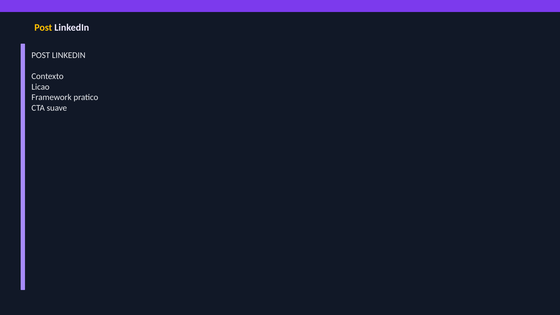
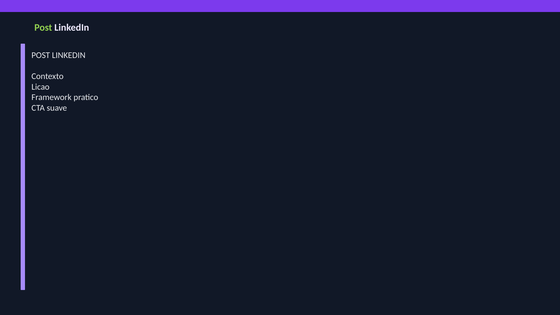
Post at (43, 28) colour: yellow -> light green
